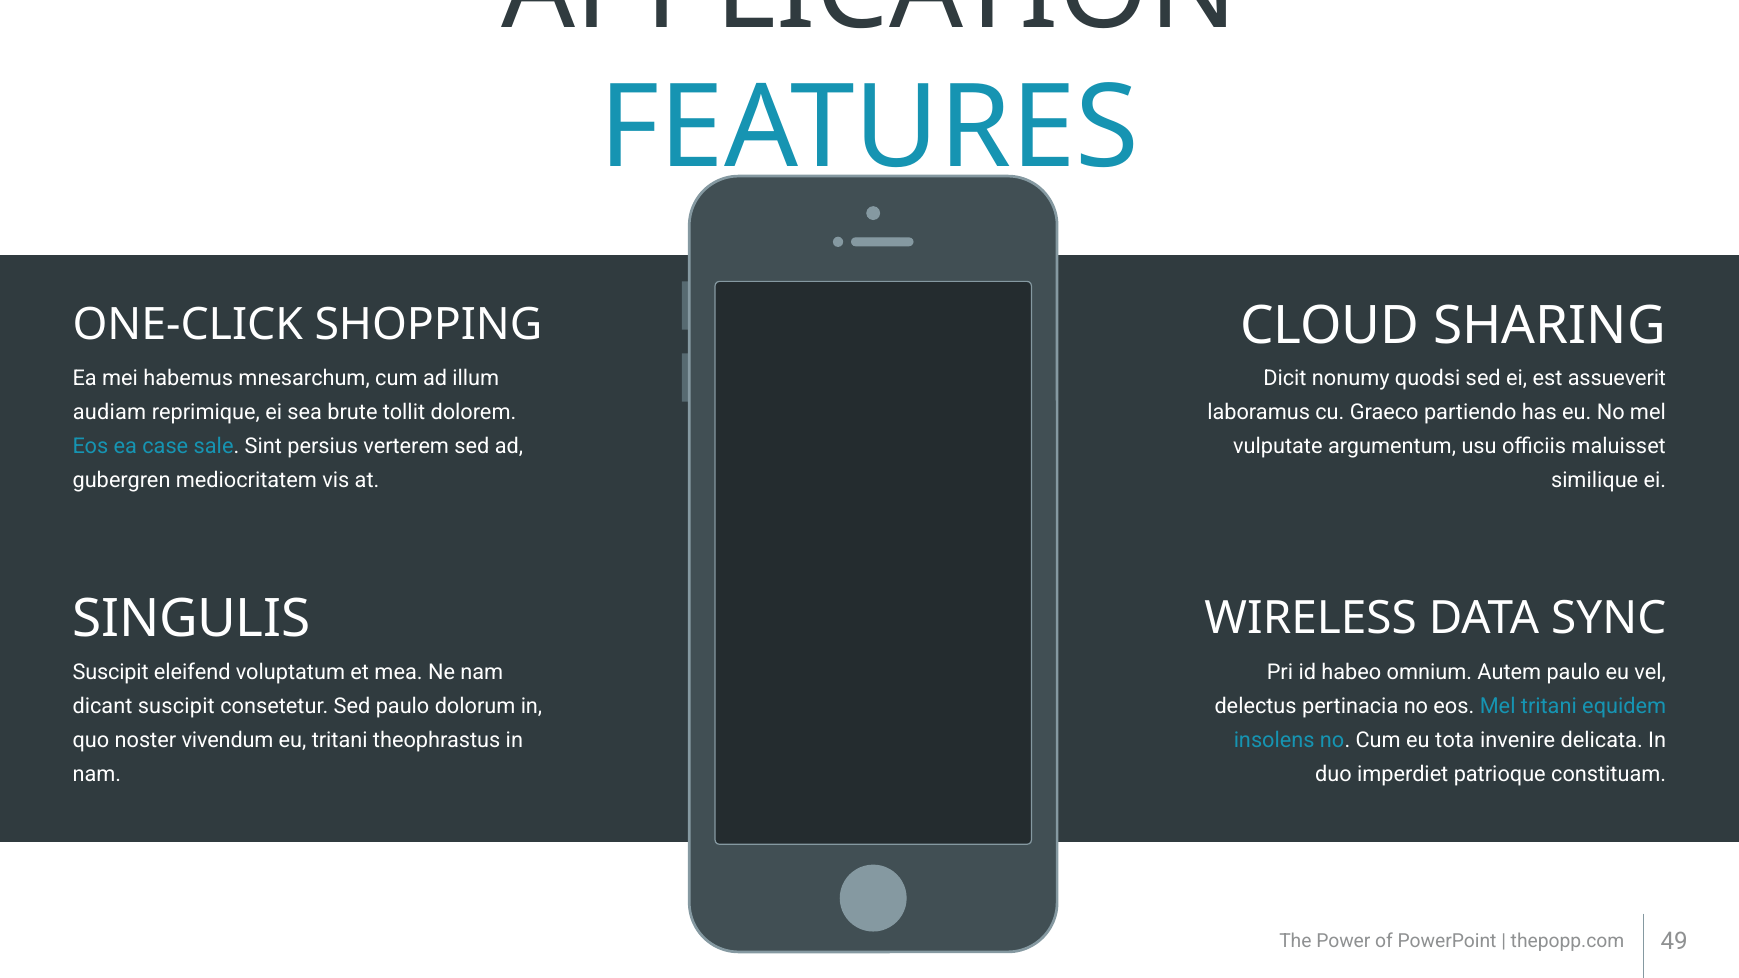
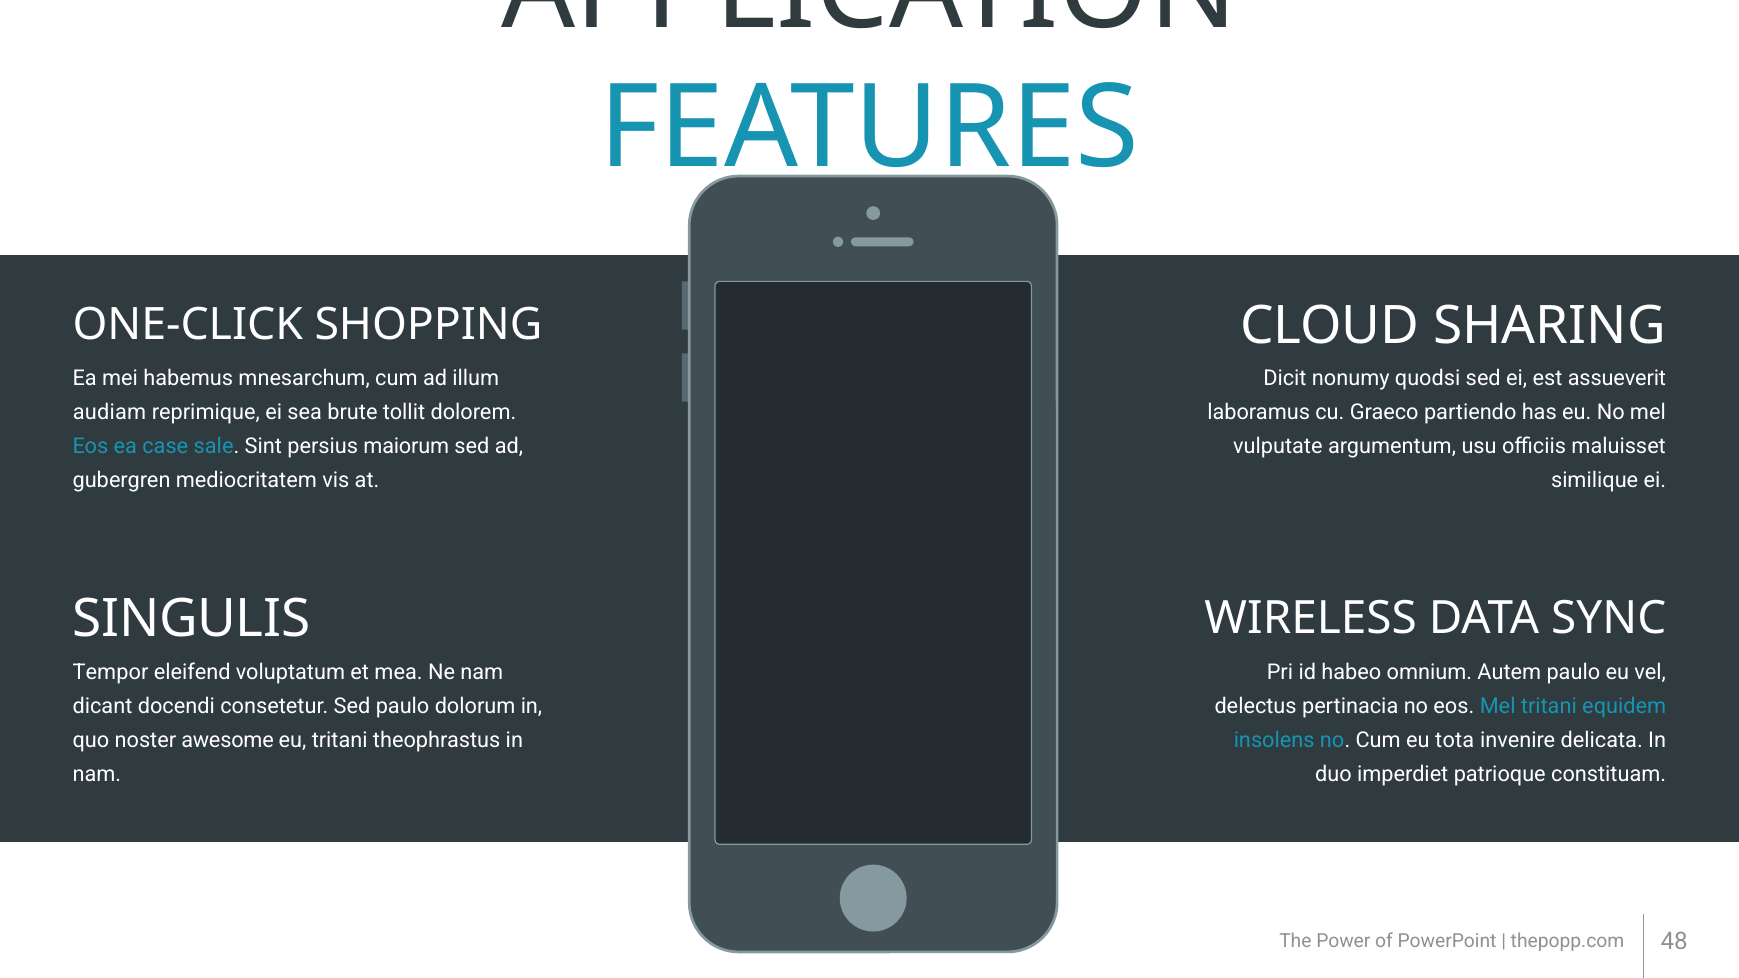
verterem: verterem -> maiorum
Suscipit at (111, 672): Suscipit -> Tempor
dicant suscipit: suscipit -> docendi
vivendum: vivendum -> awesome
49: 49 -> 48
